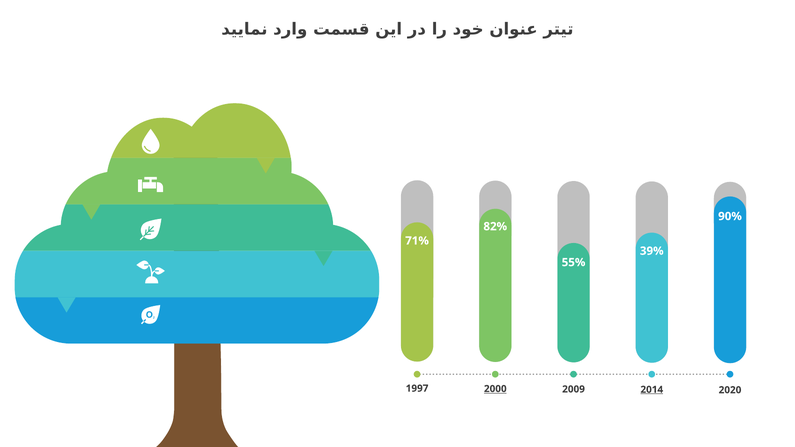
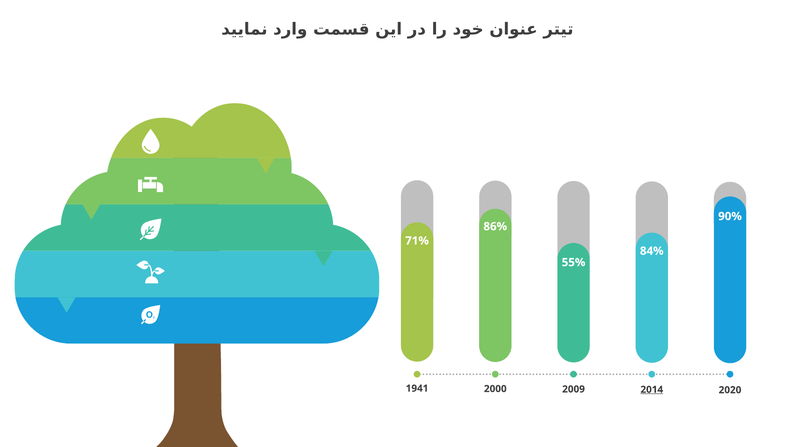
82%: 82% -> 86%
39%: 39% -> 84%
1997: 1997 -> 1941
2000 underline: present -> none
